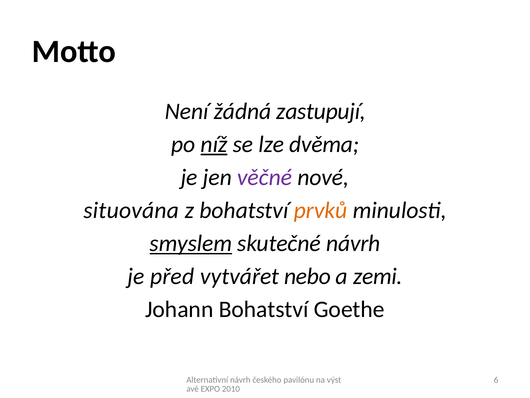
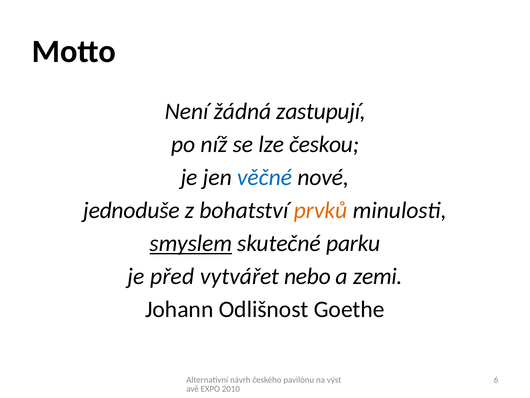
níž underline: present -> none
dvěma: dvěma -> českou
věčné colour: purple -> blue
situována: situována -> jednoduše
skutečné návrh: návrh -> parku
Johann Bohatství: Bohatství -> Odlišnost
